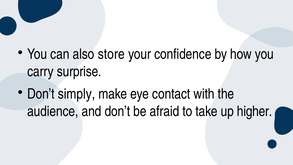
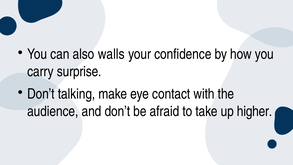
store: store -> walls
simply: simply -> talking
